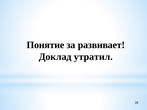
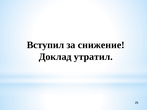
Понятие: Понятие -> Вступил
развивает: развивает -> снижение
